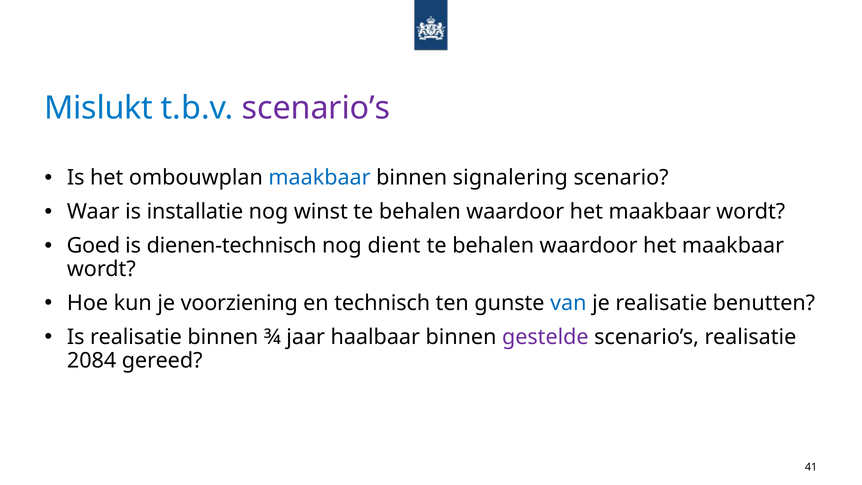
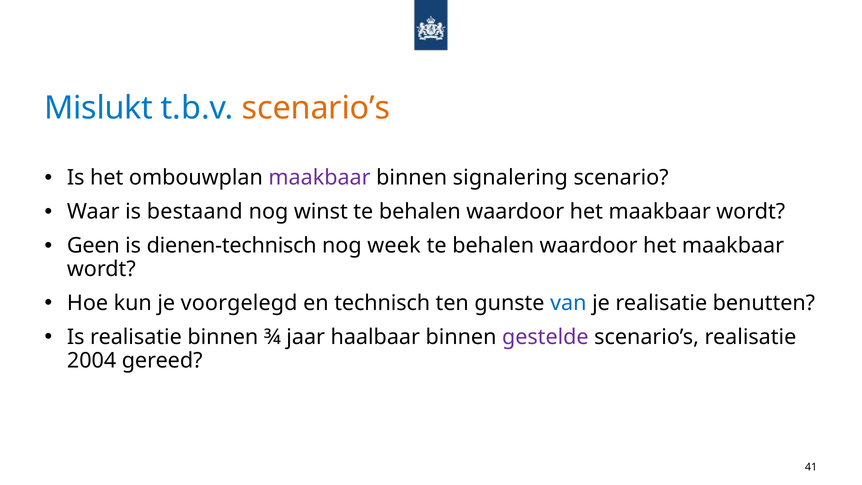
scenario’s at (316, 108) colour: purple -> orange
maakbaar at (320, 178) colour: blue -> purple
installatie: installatie -> bestaand
Goed: Goed -> Geen
dient: dient -> week
voorziening: voorziening -> voorgelegd
2084: 2084 -> 2004
